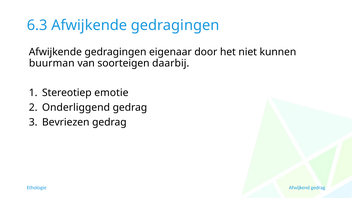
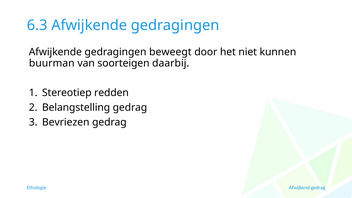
eigenaar: eigenaar -> beweegt
emotie: emotie -> redden
Onderliggend: Onderliggend -> Belangstelling
